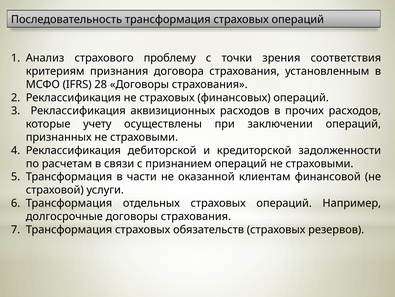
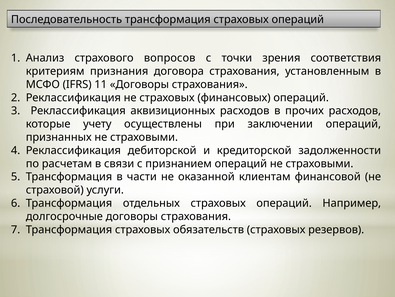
проблему: проблему -> вопросов
28: 28 -> 11
